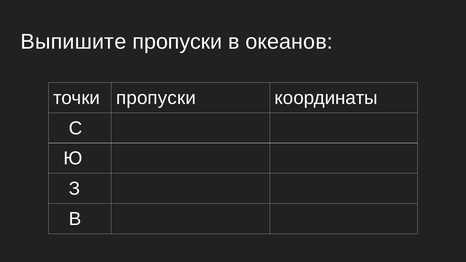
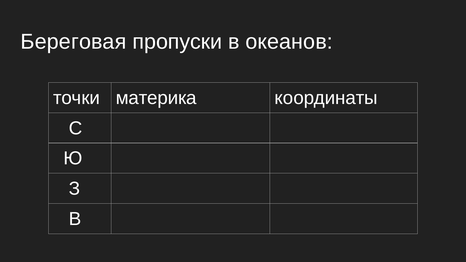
Выпишите: Выпишите -> Береговая
точки пропуски: пропуски -> материка
